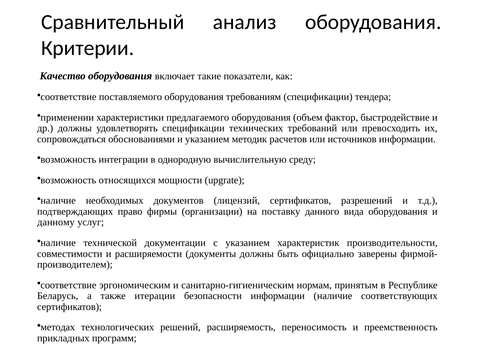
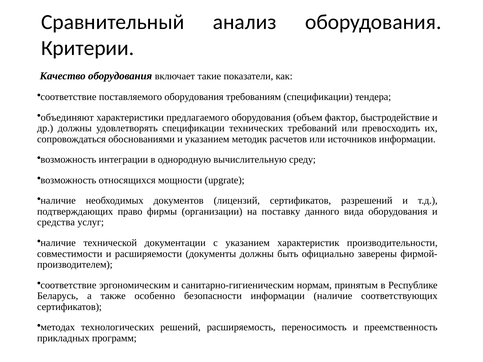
применении: применении -> объединяют
данному: данному -> средства
итерации: итерации -> особенно
